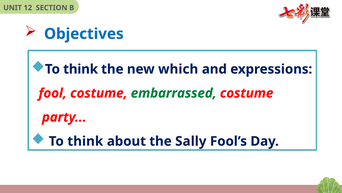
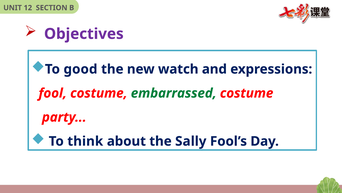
Objectives colour: blue -> purple
think at (81, 69): think -> good
which: which -> watch
